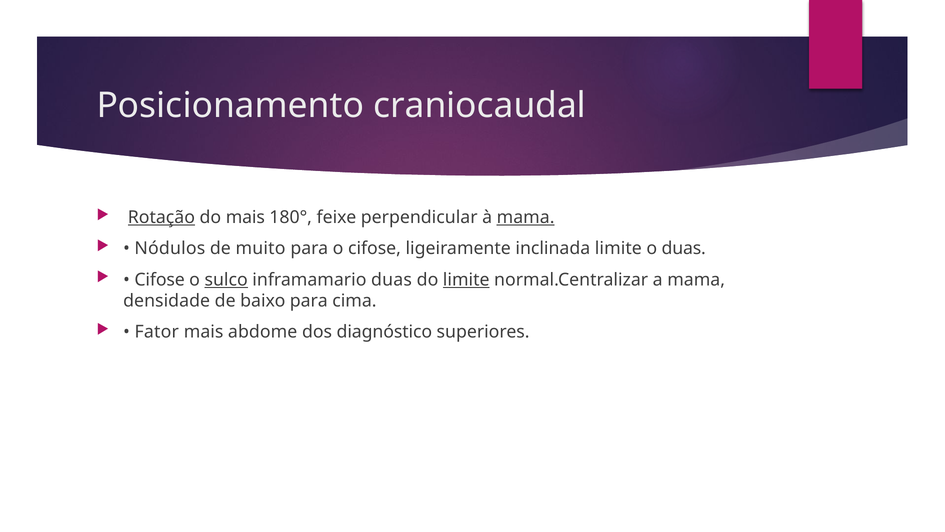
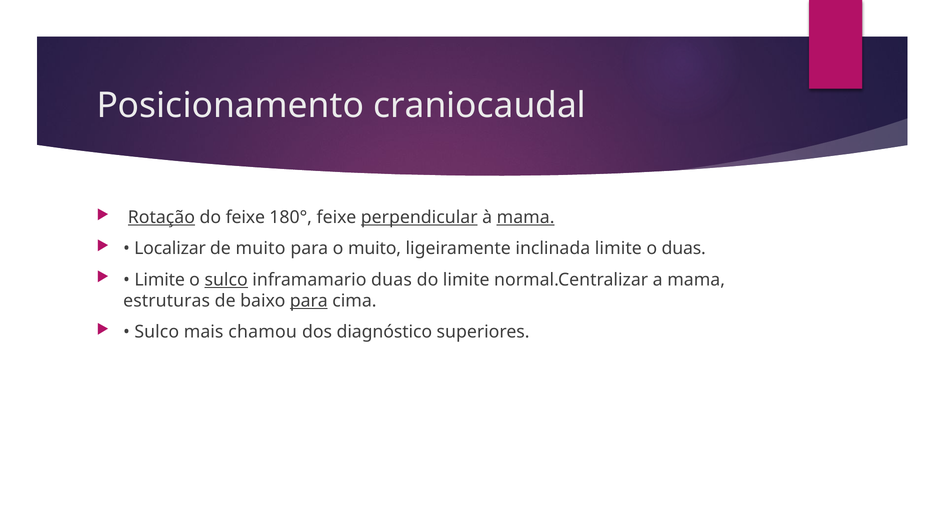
do mais: mais -> feixe
perpendicular underline: none -> present
Nódulos: Nódulos -> Localizar
o cifose: cifose -> muito
Cifose at (160, 279): Cifose -> Limite
limite at (466, 279) underline: present -> none
densidade: densidade -> estruturas
para at (309, 301) underline: none -> present
Fator at (157, 332): Fator -> Sulco
abdome: abdome -> chamou
